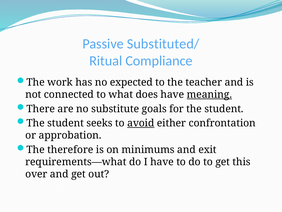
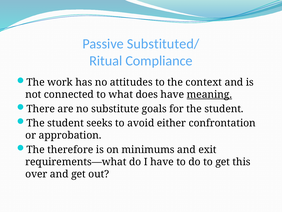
expected: expected -> attitudes
teacher: teacher -> context
avoid underline: present -> none
